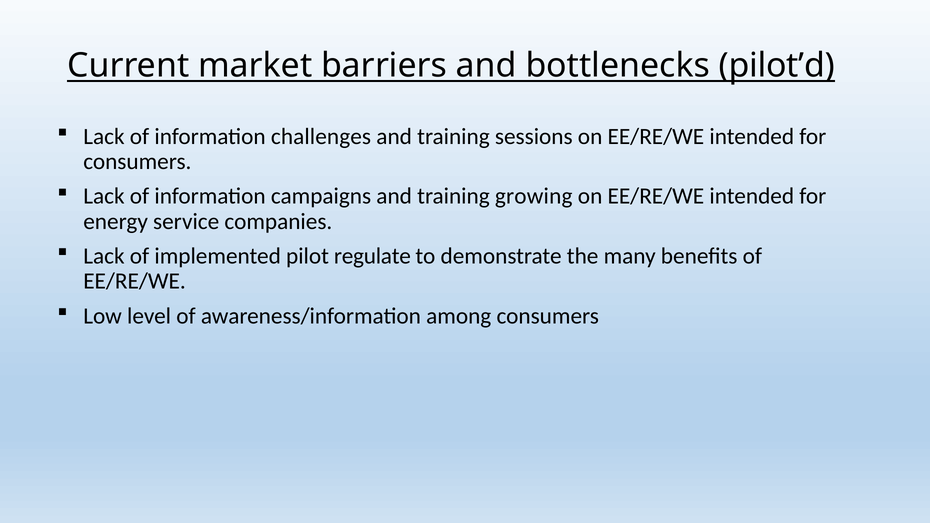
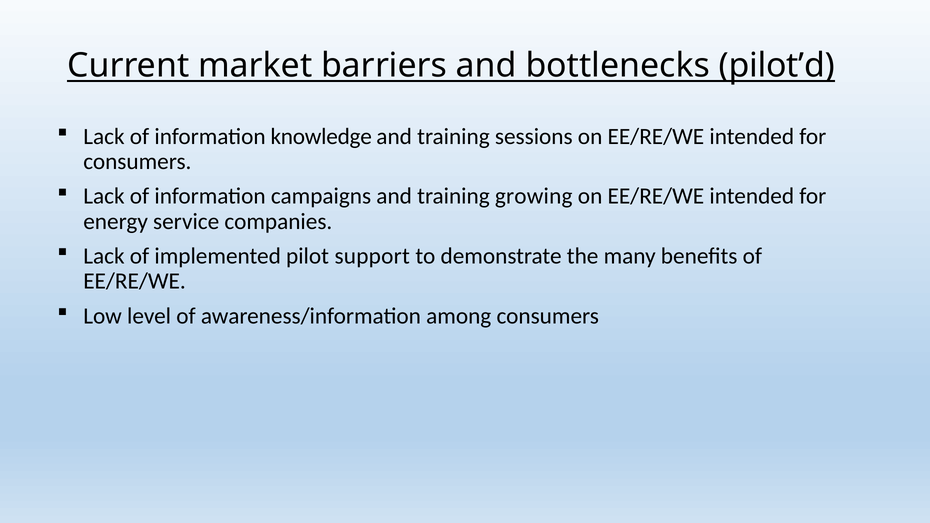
challenges: challenges -> knowledge
regulate: regulate -> support
